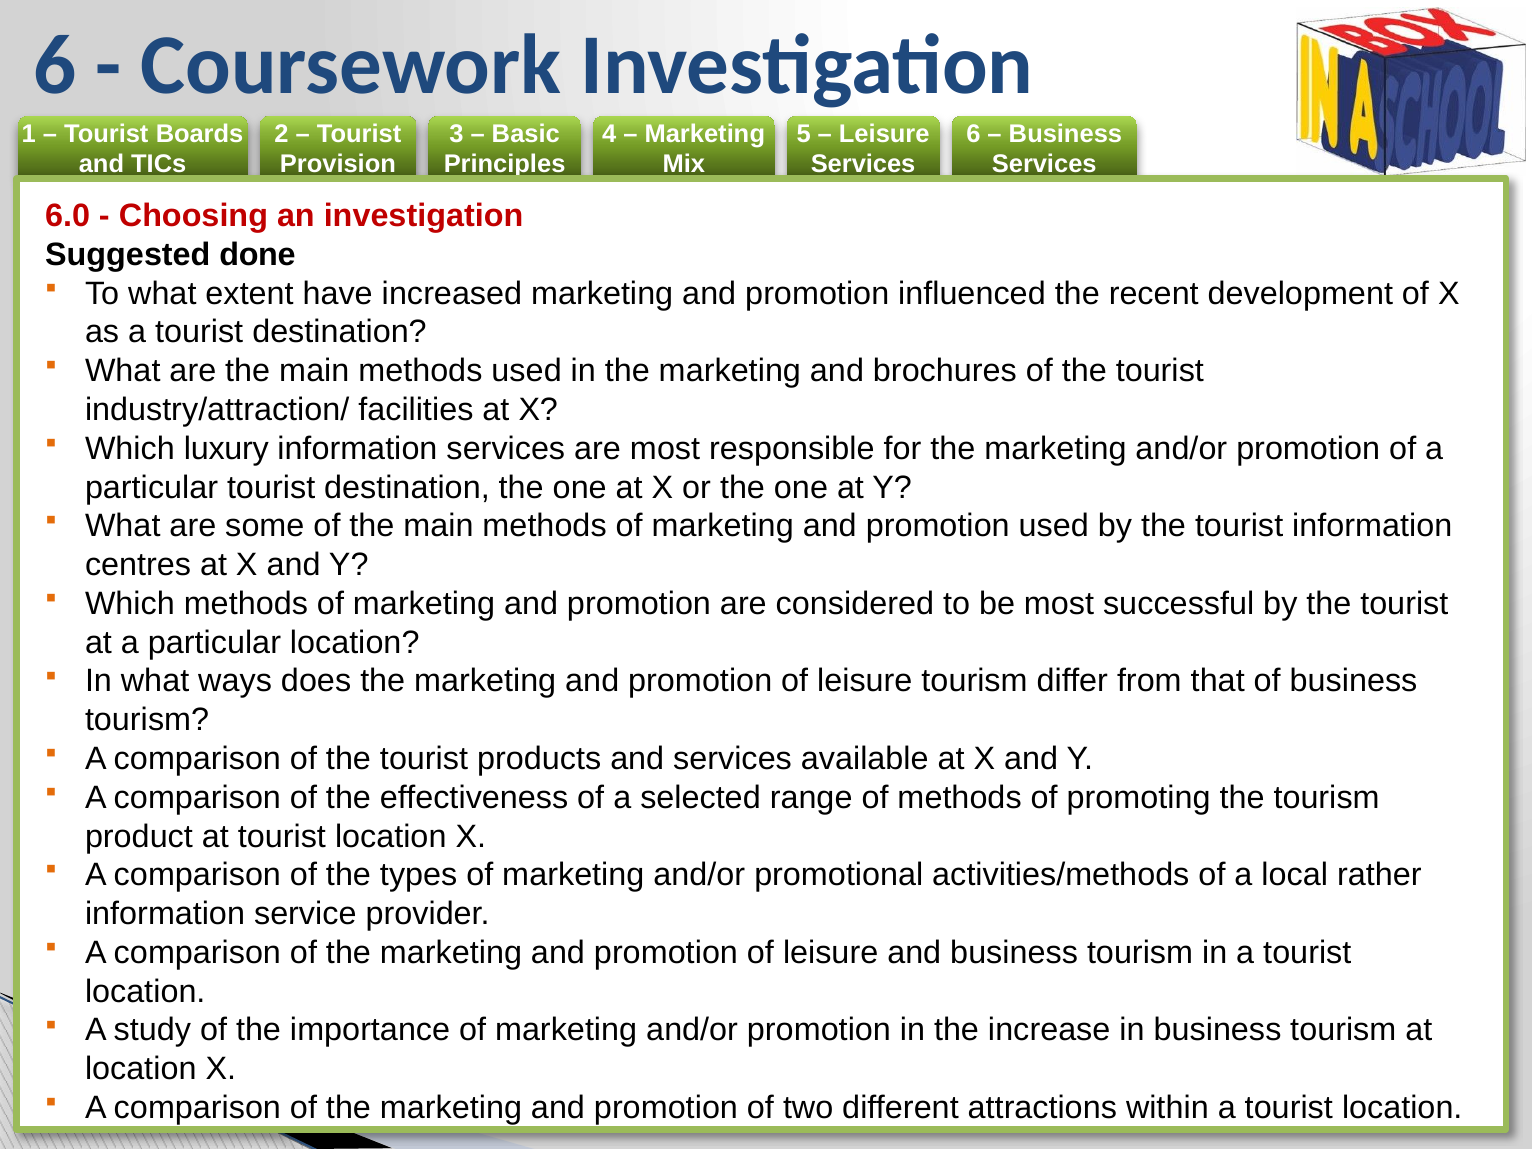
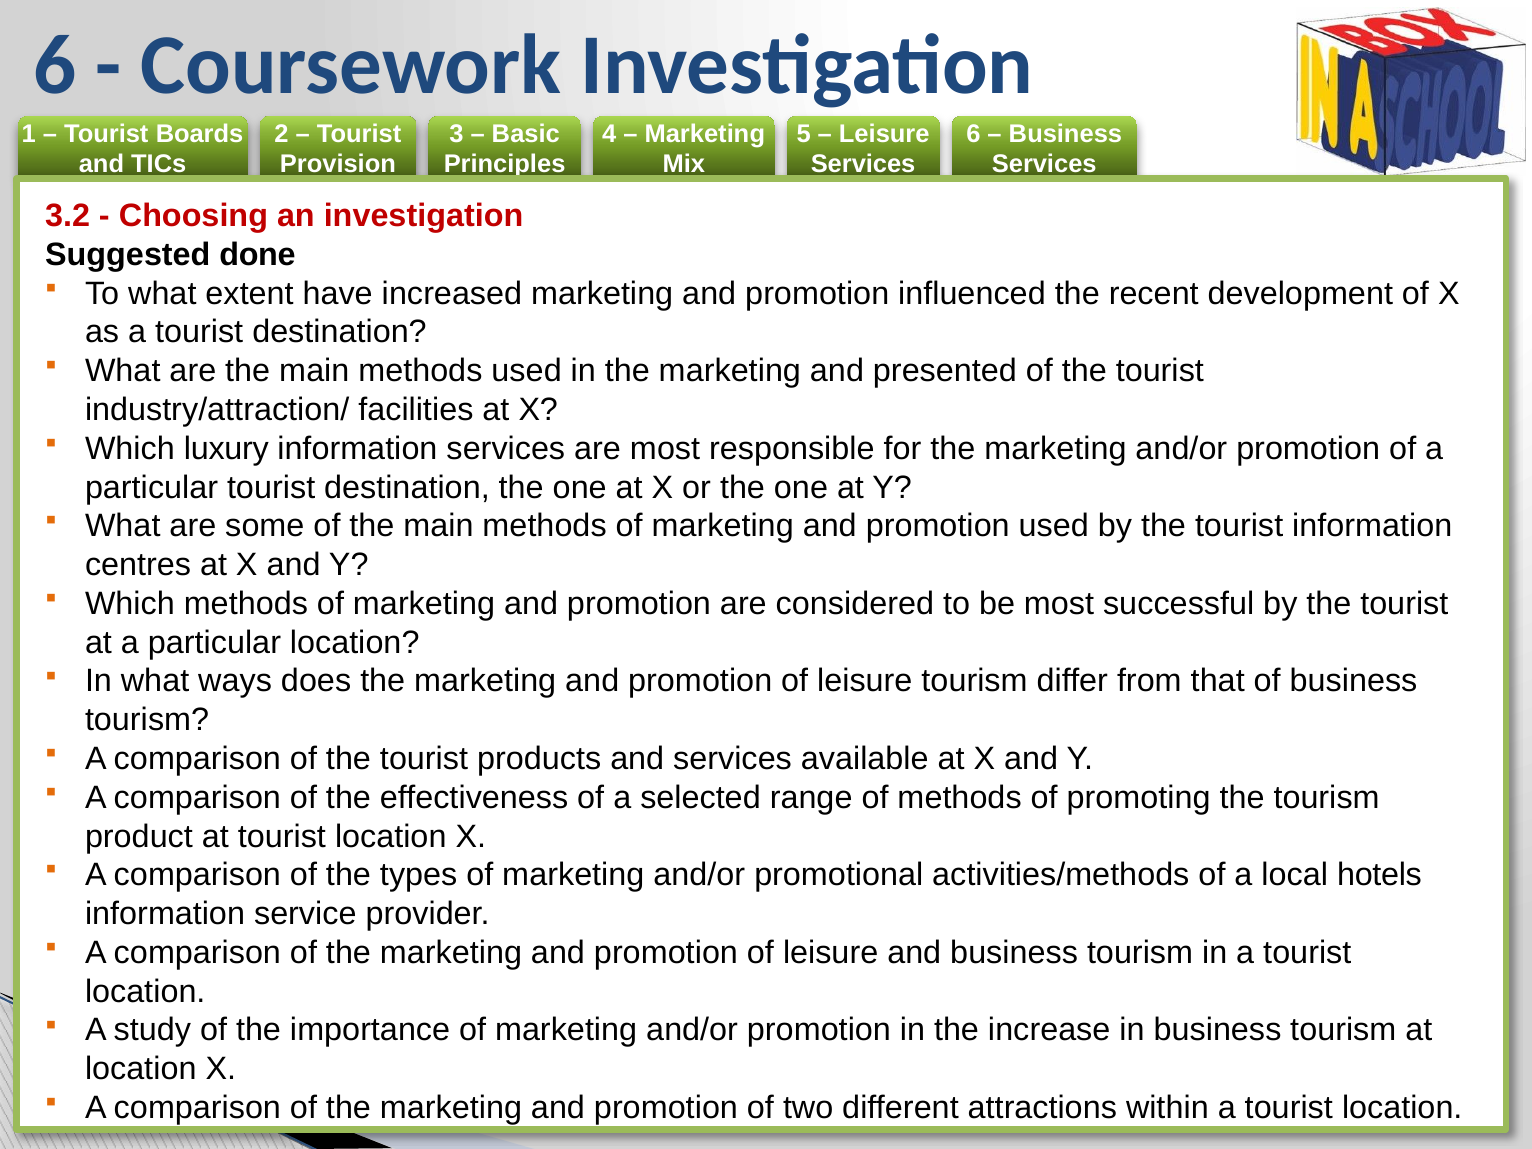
6.0: 6.0 -> 3.2
brochures: brochures -> presented
rather: rather -> hotels
